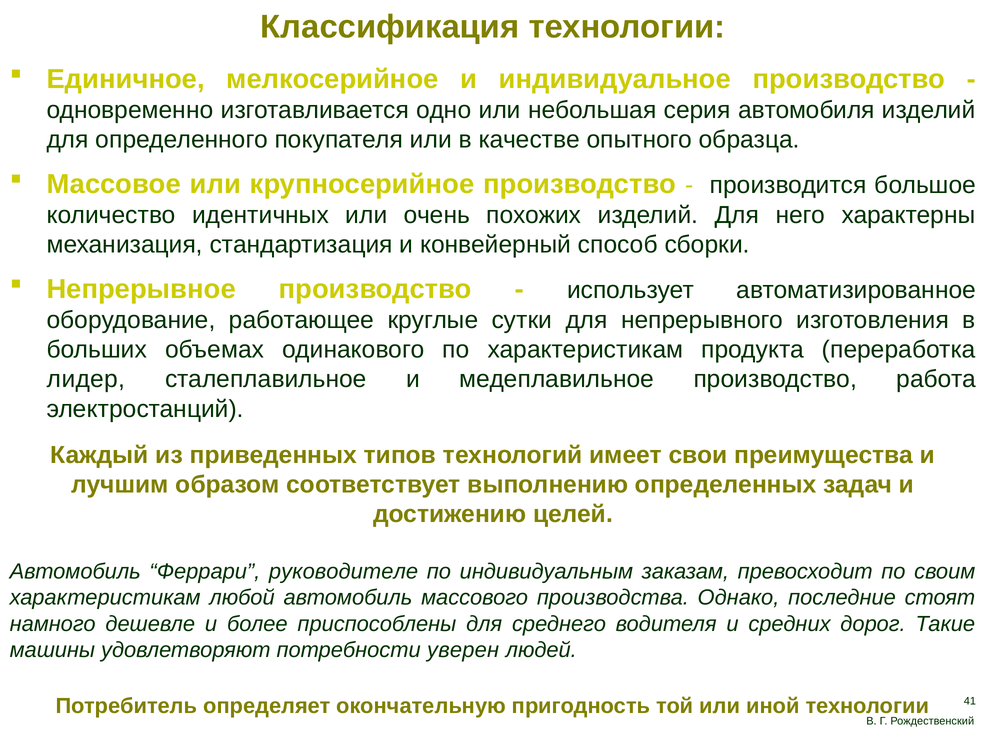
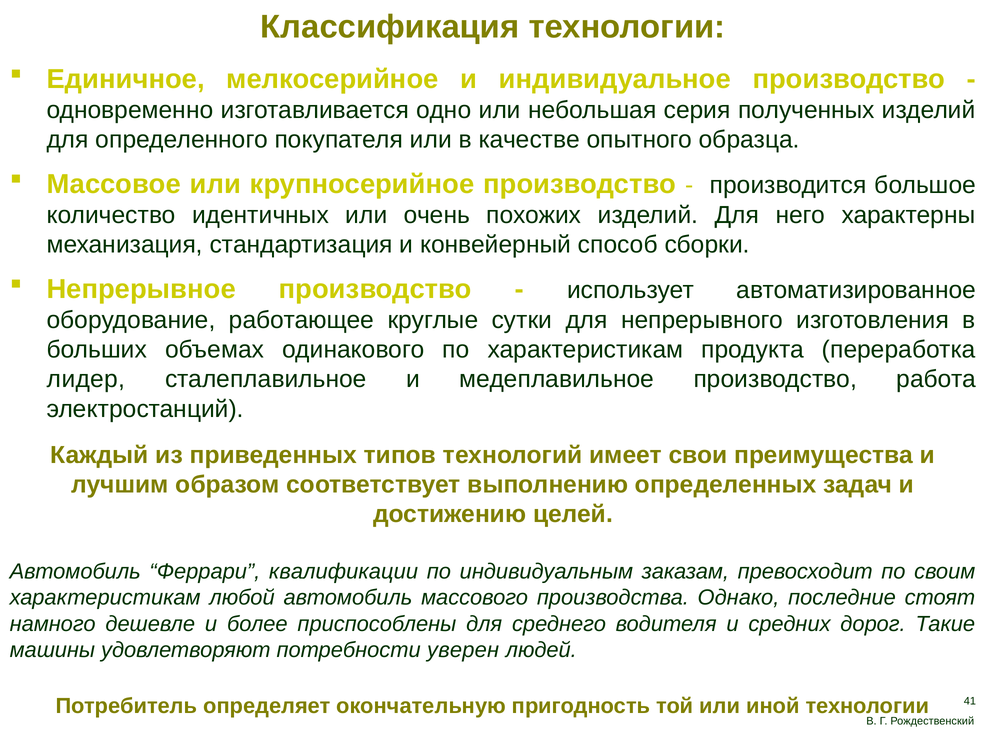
автомобиля: автомобиля -> полученных
руководителе: руководителе -> квалификации
